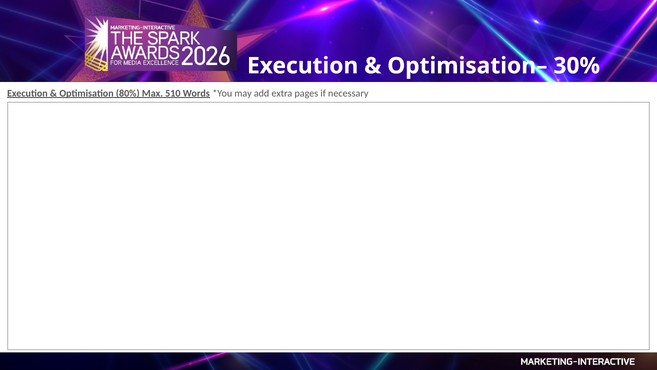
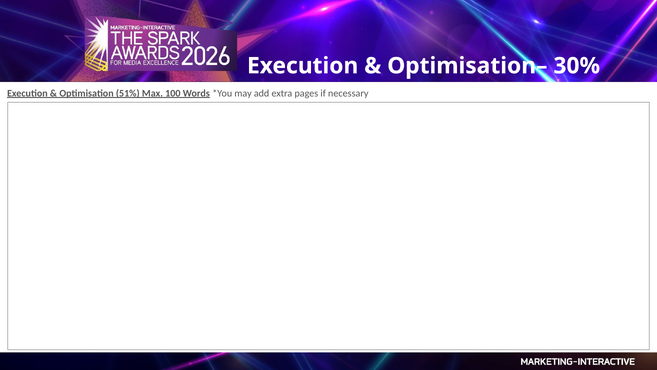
80%: 80% -> 51%
510: 510 -> 100
